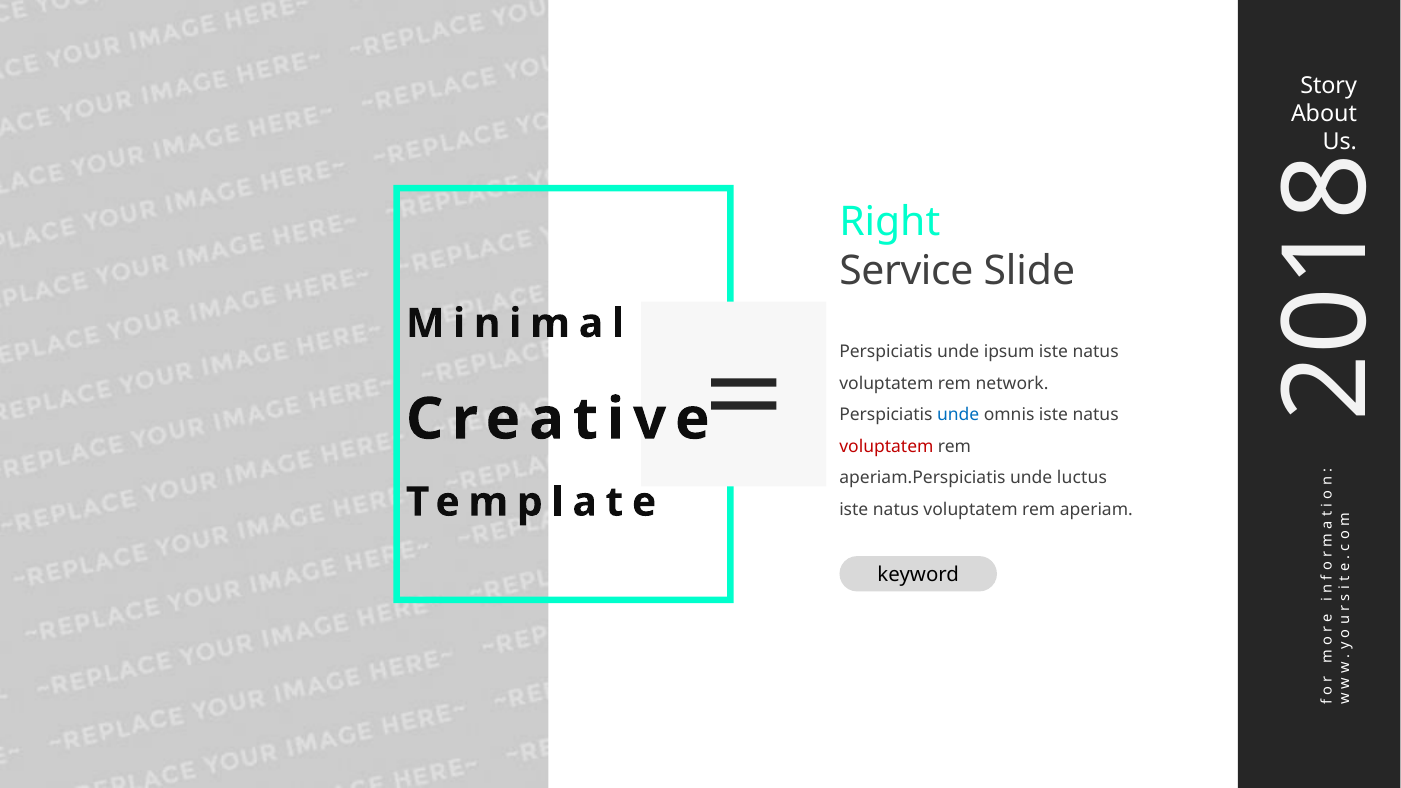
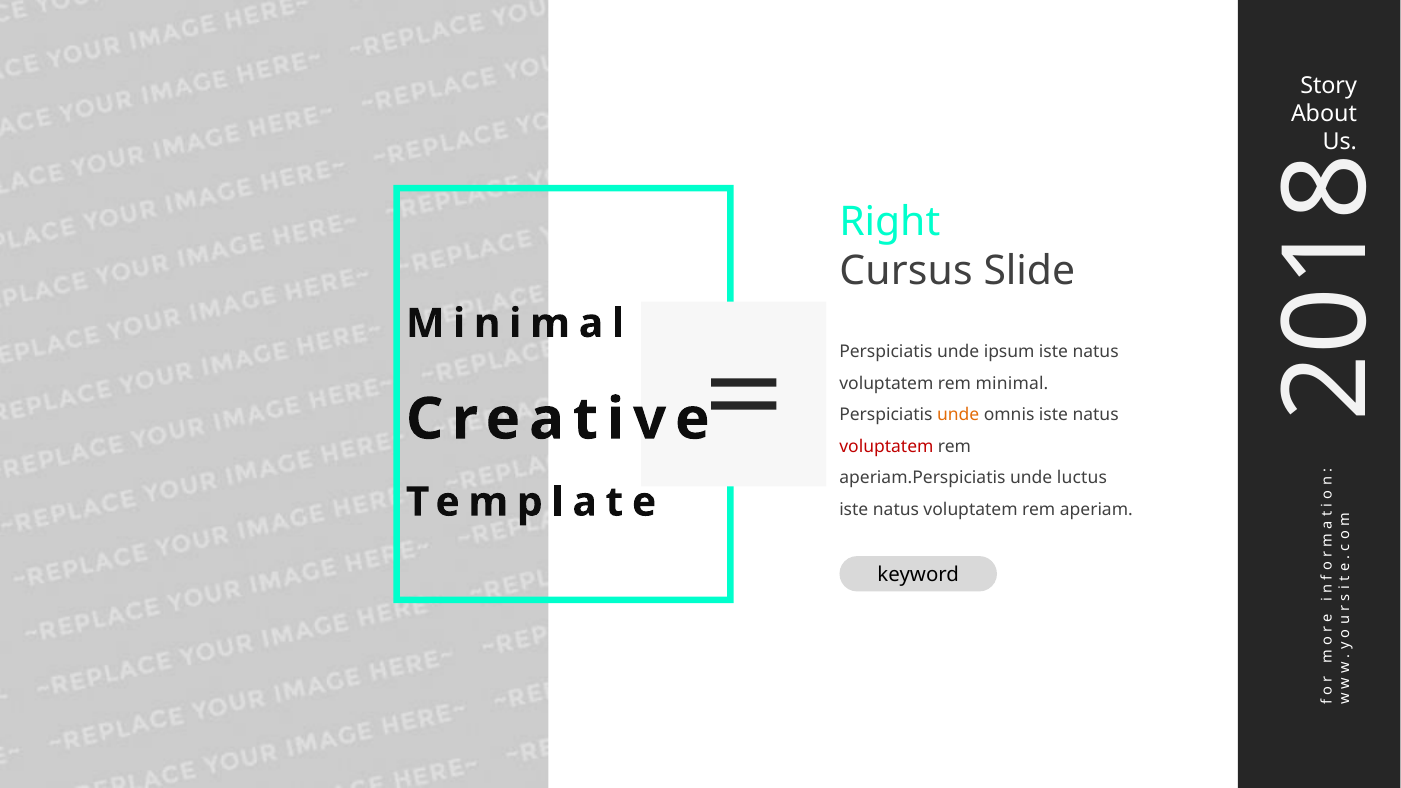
Service: Service -> Cursus
rem network: network -> minimal
unde at (958, 415) colour: blue -> orange
